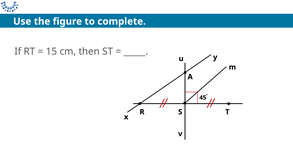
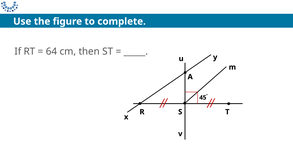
15: 15 -> 64
